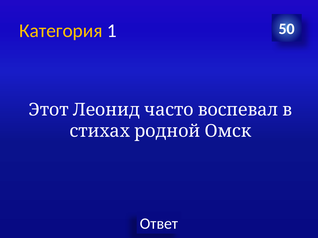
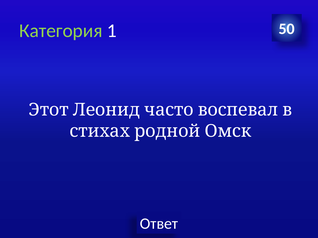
Категория colour: yellow -> light green
